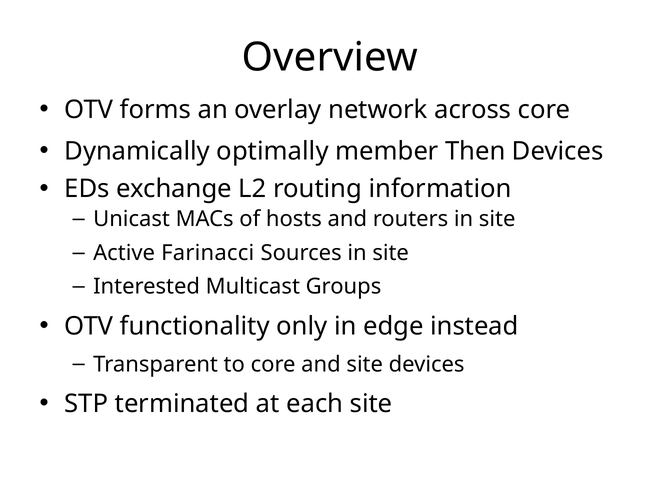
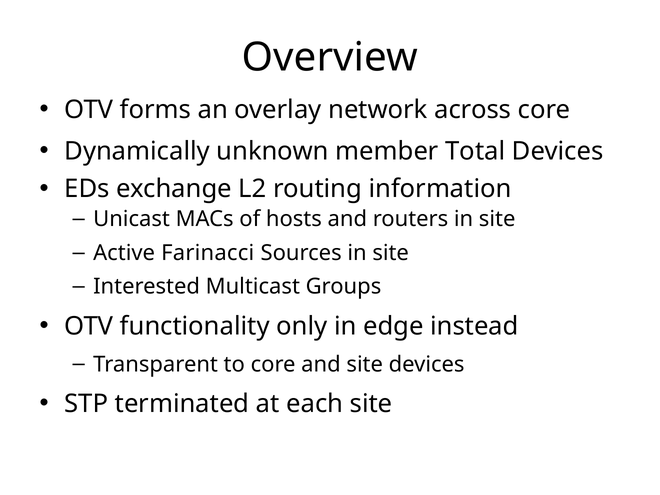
optimally: optimally -> unknown
Then: Then -> Total
